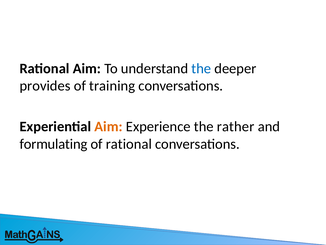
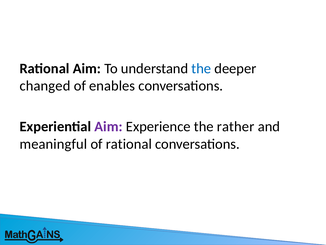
provides: provides -> changed
training: training -> enables
Aim at (108, 126) colour: orange -> purple
formulating: formulating -> meaningful
